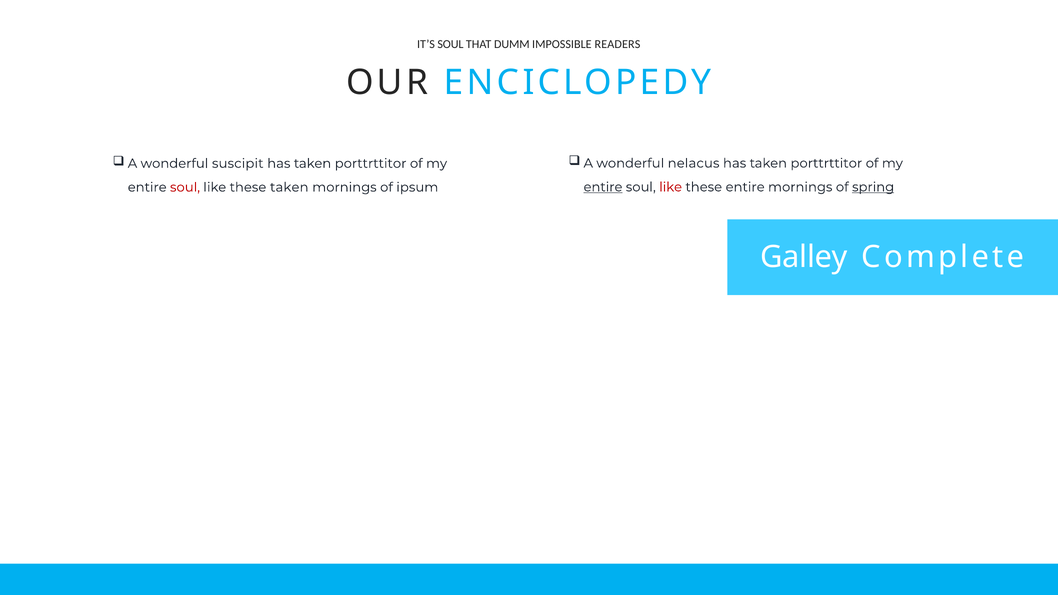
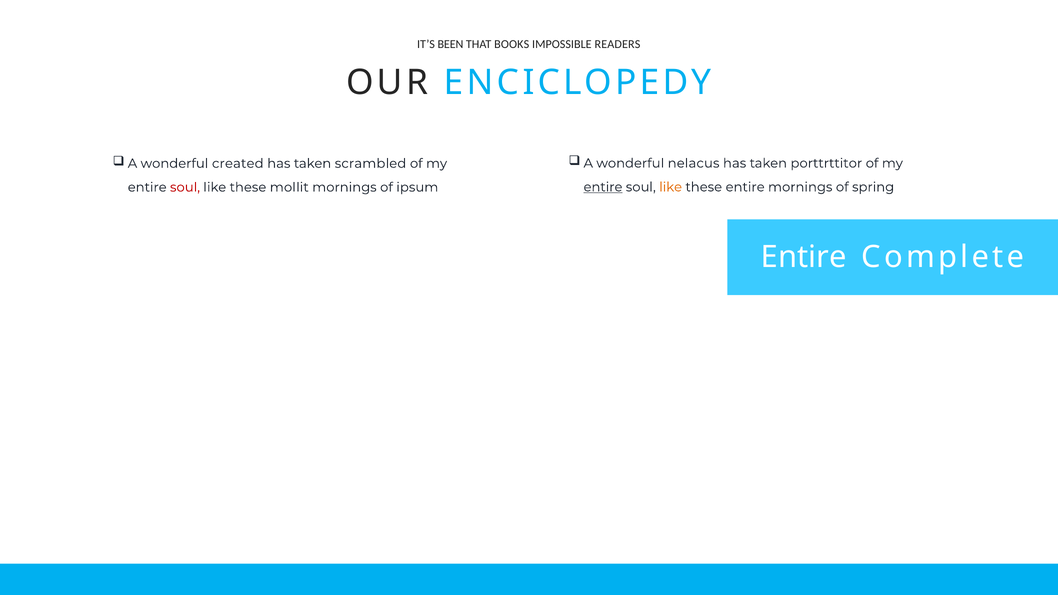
IT’S SOUL: SOUL -> BEEN
DUMM: DUMM -> BOOKS
suscipit: suscipit -> created
porttrttitor at (371, 163): porttrttitor -> scrambled
like at (671, 187) colour: red -> orange
spring underline: present -> none
these taken: taken -> mollit
Galley at (804, 257): Galley -> Entire
